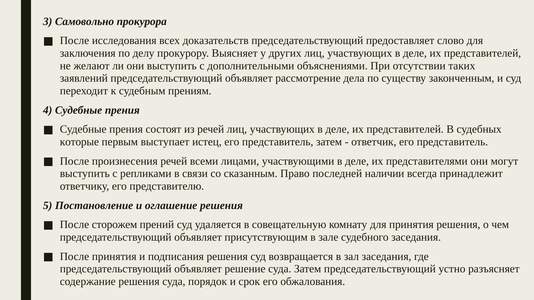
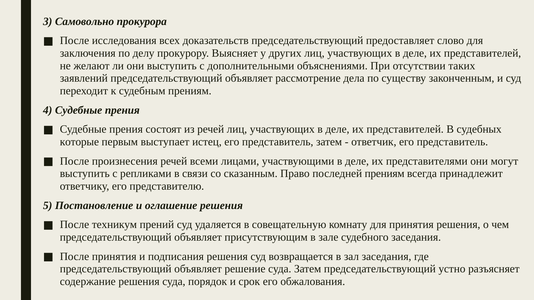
последней наличии: наличии -> прениям
сторожем: сторожем -> техникум
